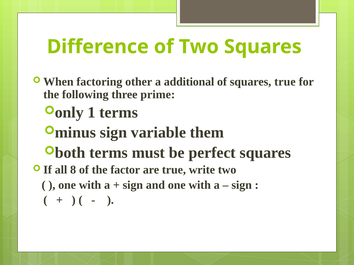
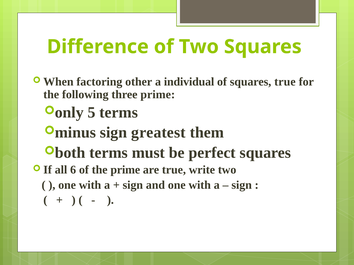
additional: additional -> individual
1: 1 -> 5
variable: variable -> greatest
8: 8 -> 6
the factor: factor -> prime
